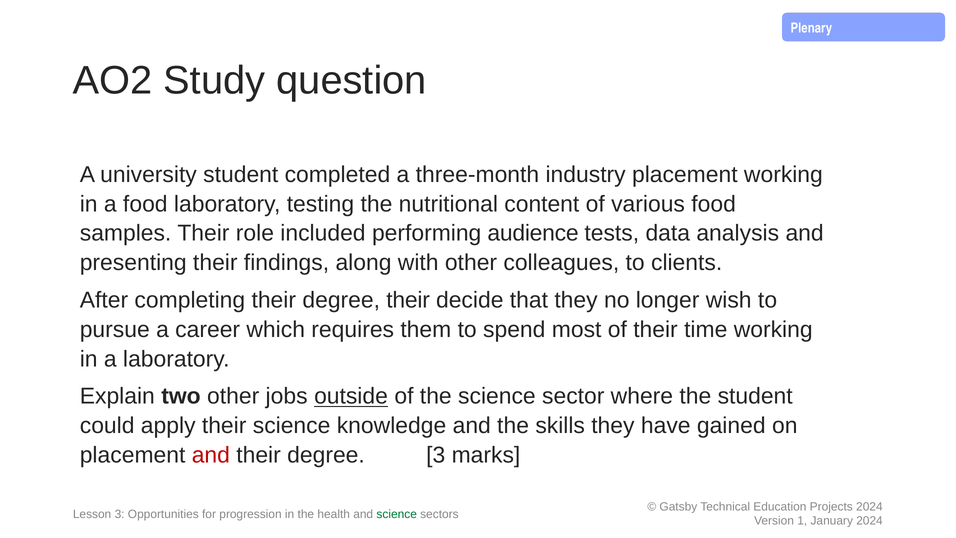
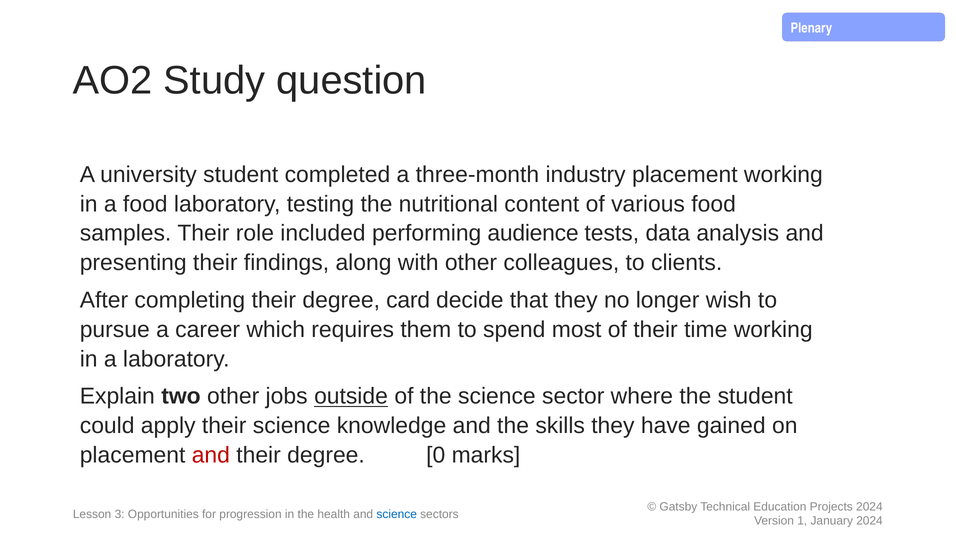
degree their: their -> card
degree 3: 3 -> 0
science at (397, 514) colour: green -> blue
